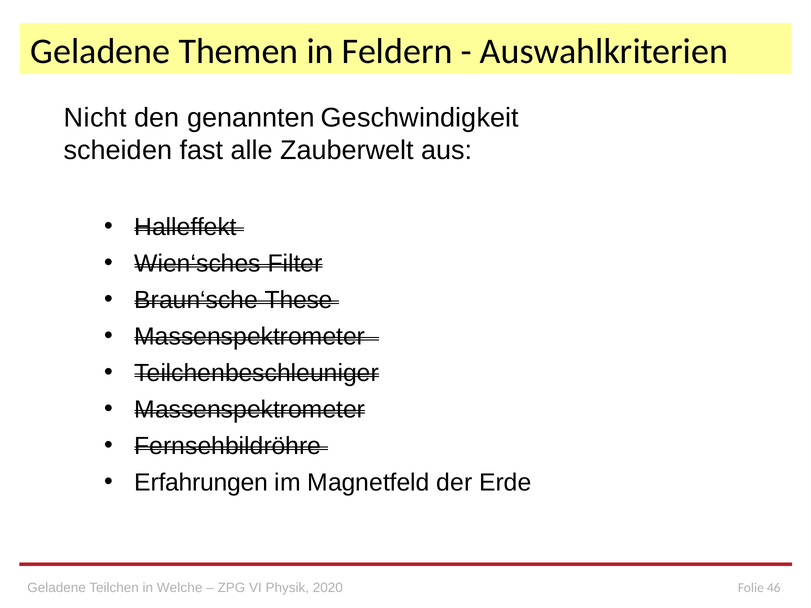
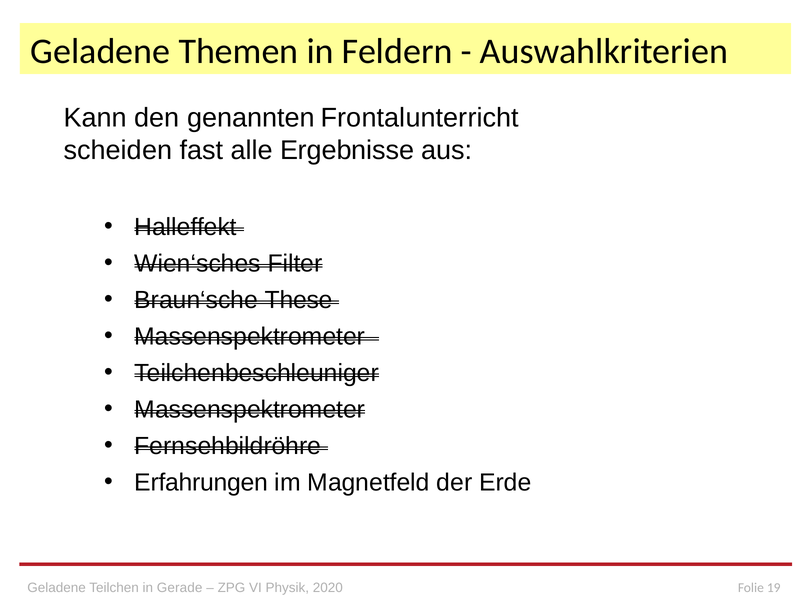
Nicht: Nicht -> Kann
Geschwindigkeit: Geschwindigkeit -> Frontalunterricht
Zauberwelt: Zauberwelt -> Ergebnisse
Welche: Welche -> Gerade
46: 46 -> 19
